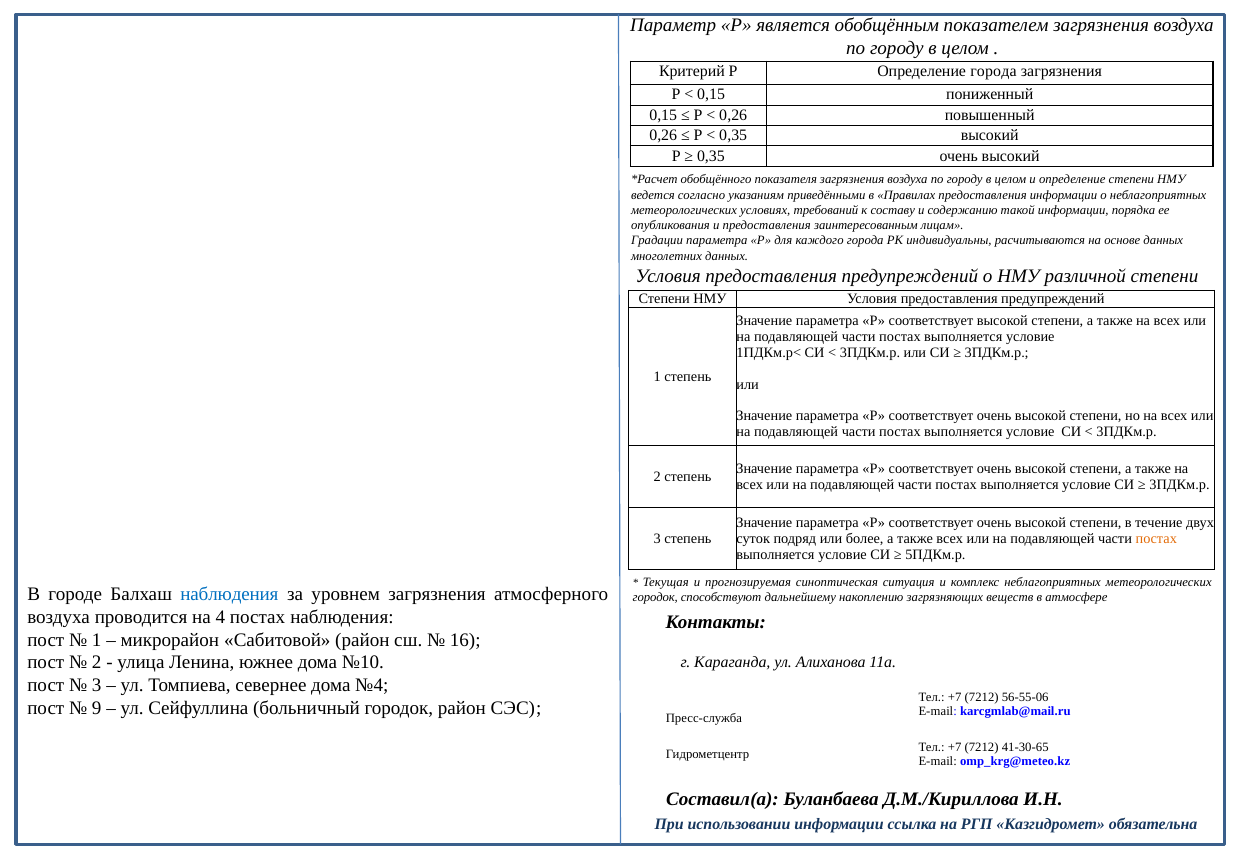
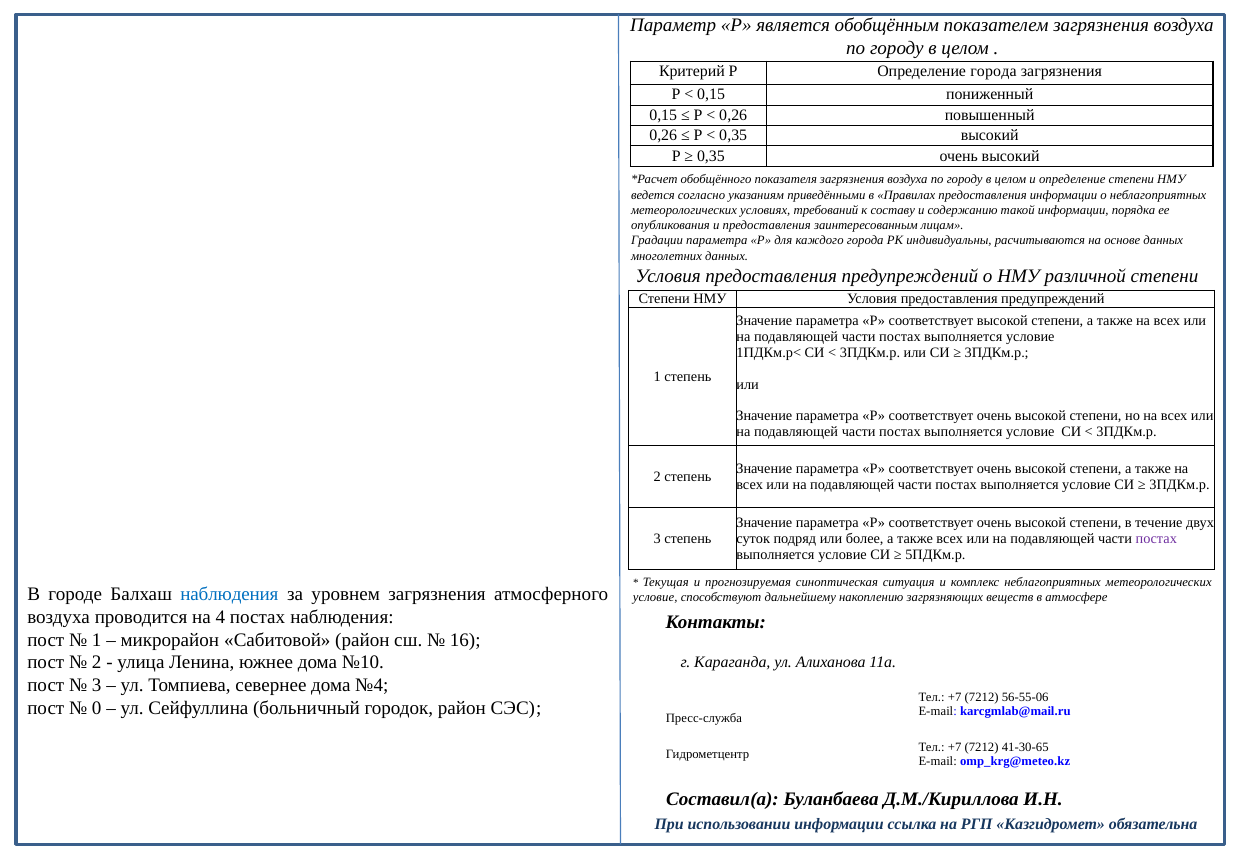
постах at (1156, 539) colour: orange -> purple
городок at (655, 597): городок -> условие
9: 9 -> 0
